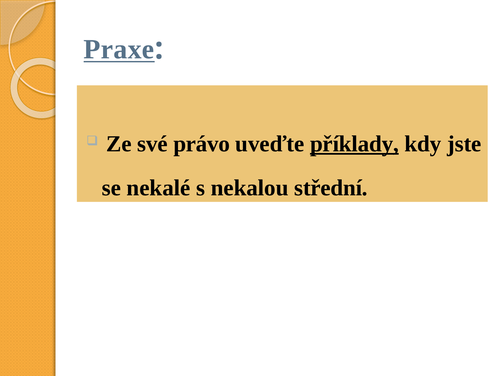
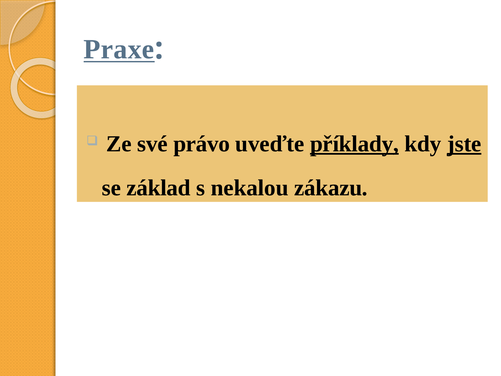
jste underline: none -> present
nekalé: nekalé -> základ
střední: střední -> zákazu
